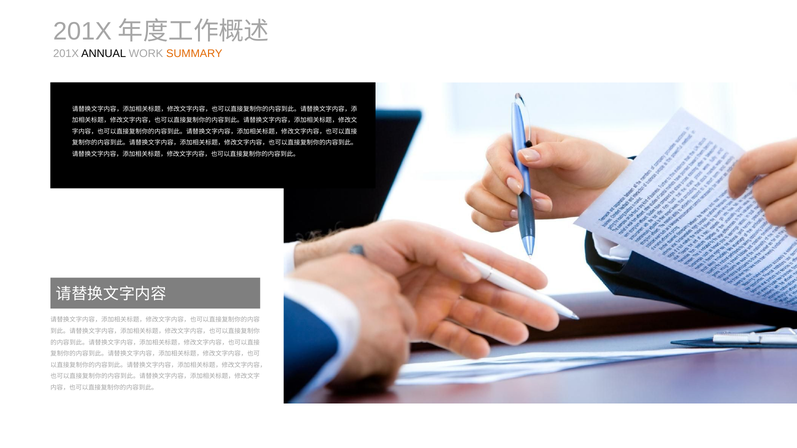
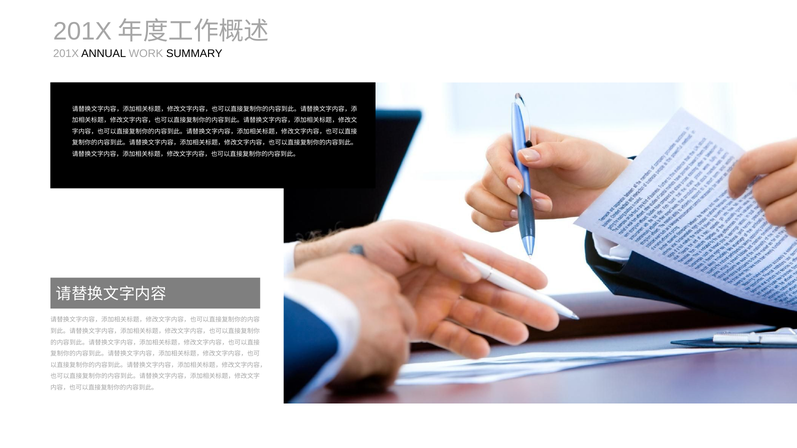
SUMMARY colour: orange -> black
